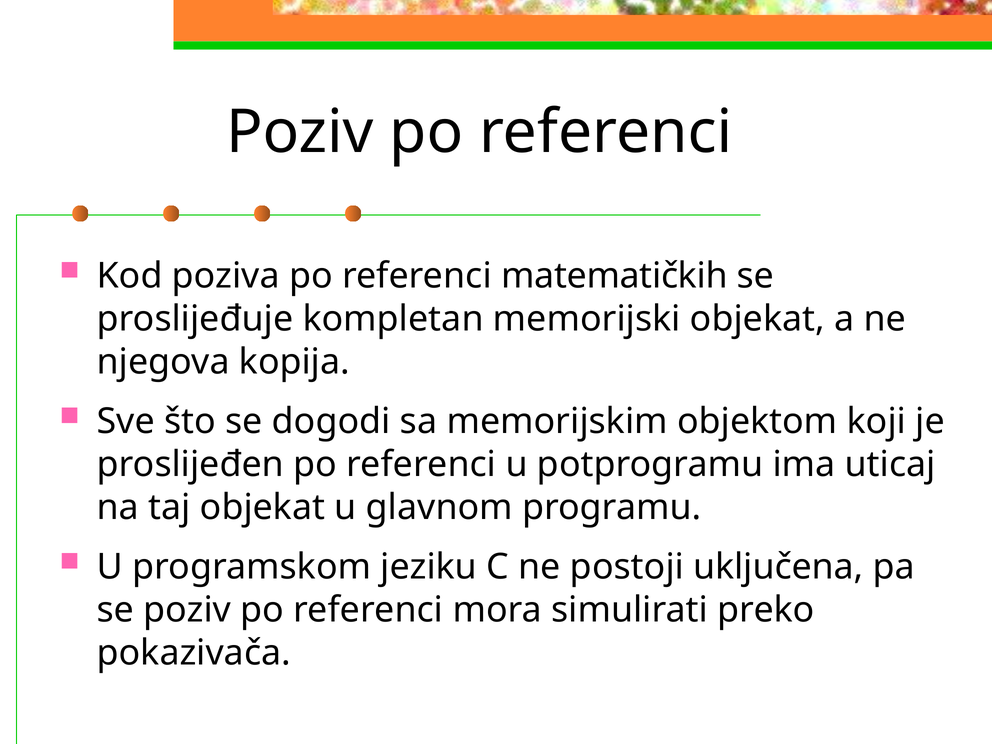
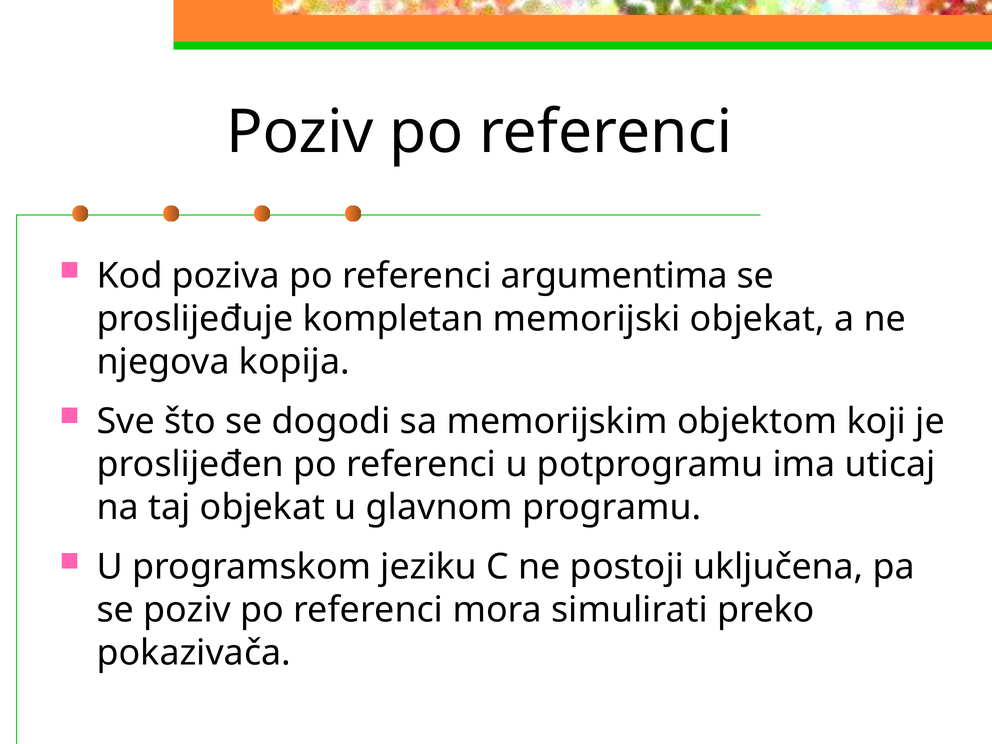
matematičkih: matematičkih -> argumentima
